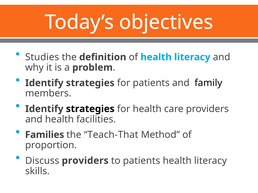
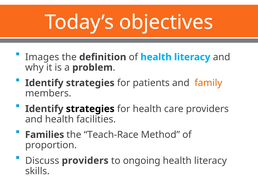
Studies: Studies -> Images
family colour: black -> orange
Teach-That: Teach-That -> Teach-Race
to patients: patients -> ongoing
